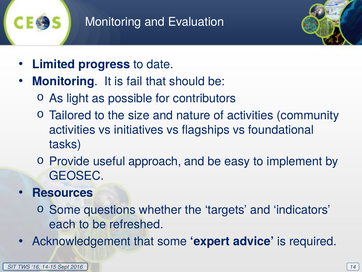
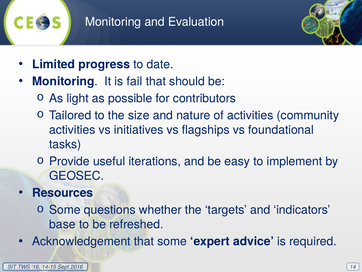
approach: approach -> iterations
each: each -> base
